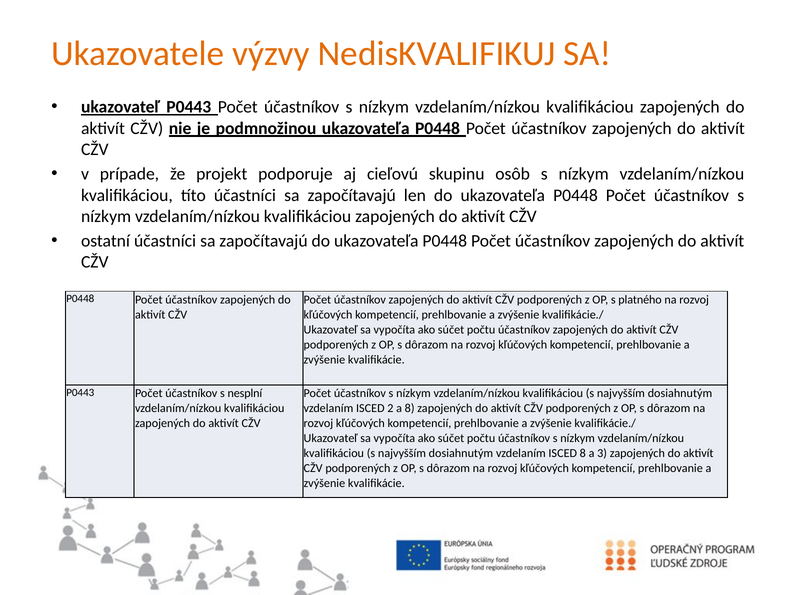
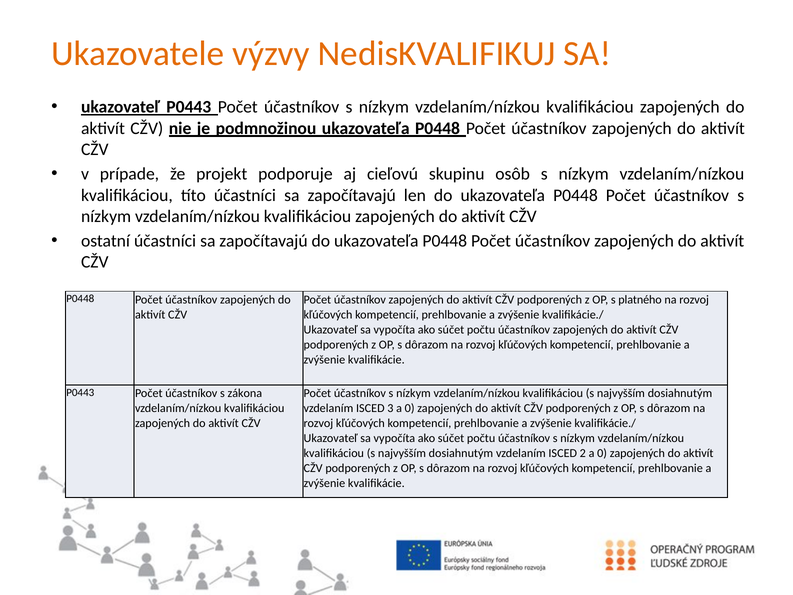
nesplní: nesplní -> zákona
2: 2 -> 3
8 at (410, 408): 8 -> 0
ISCED 8: 8 -> 2
3 at (602, 453): 3 -> 0
